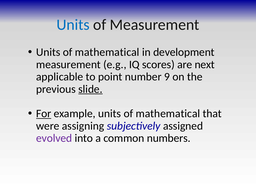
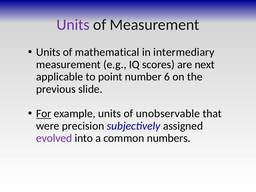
Units at (73, 25) colour: blue -> purple
development: development -> intermediary
9: 9 -> 6
slide underline: present -> none
example units of mathematical: mathematical -> unobservable
assigning: assigning -> precision
